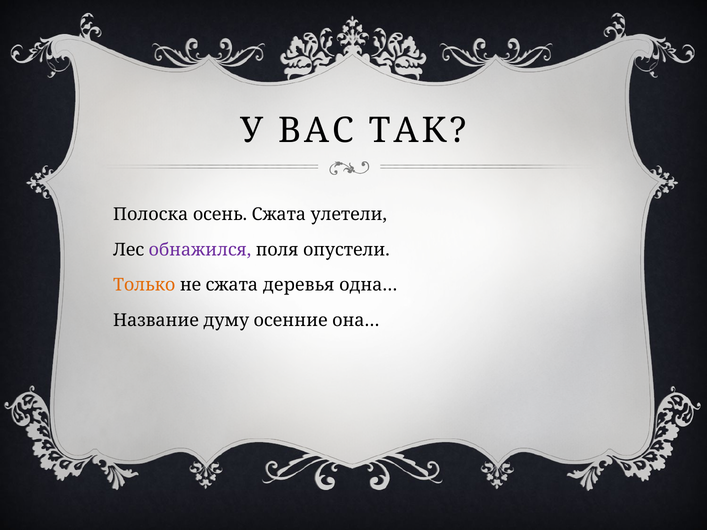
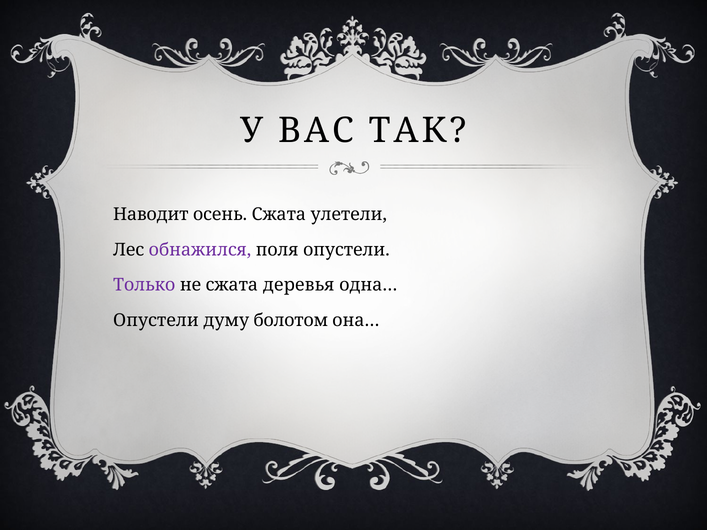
Полоска: Полоска -> Наводит
Только colour: orange -> purple
Название at (156, 321): Название -> Опустели
осенние: осенние -> болотом
